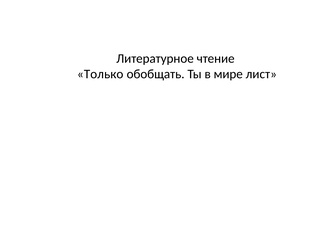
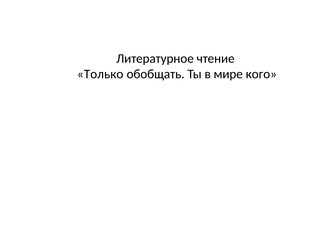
лист: лист -> кого
